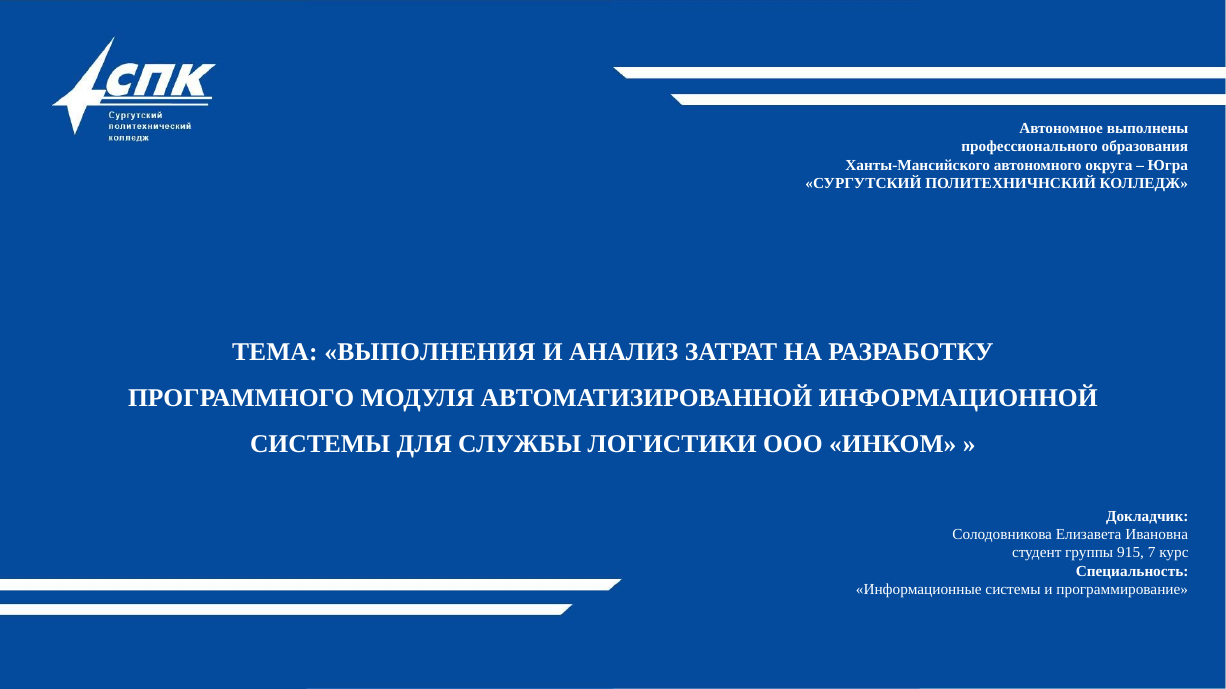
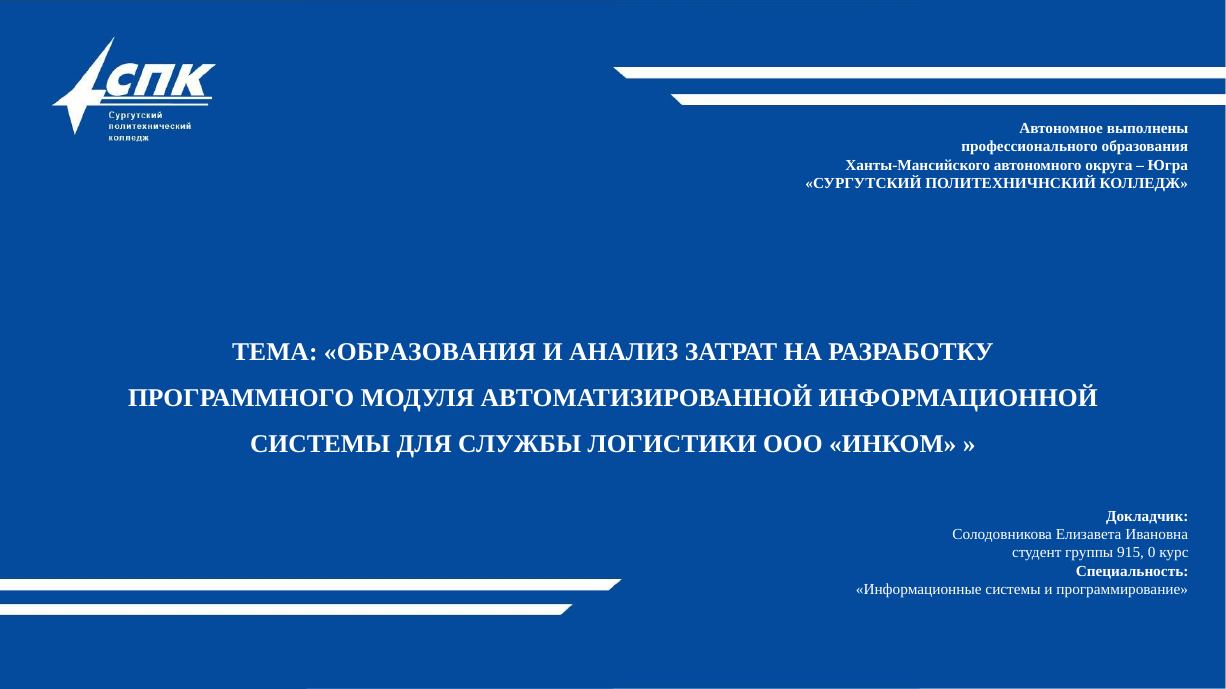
ТЕМА ВЫПОЛНЕНИЯ: ВЫПОЛНЕНИЯ -> ОБРАЗОВАНИЯ
7: 7 -> 0
